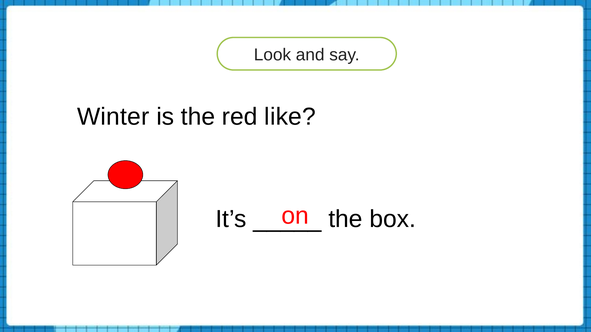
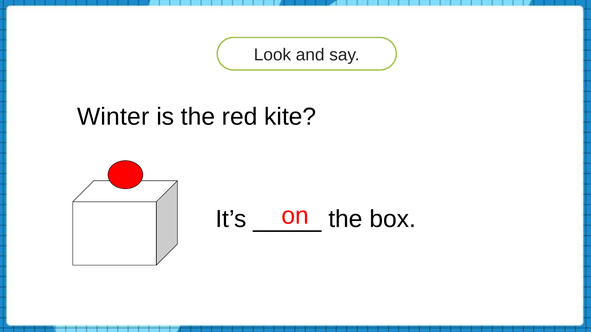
like: like -> kite
